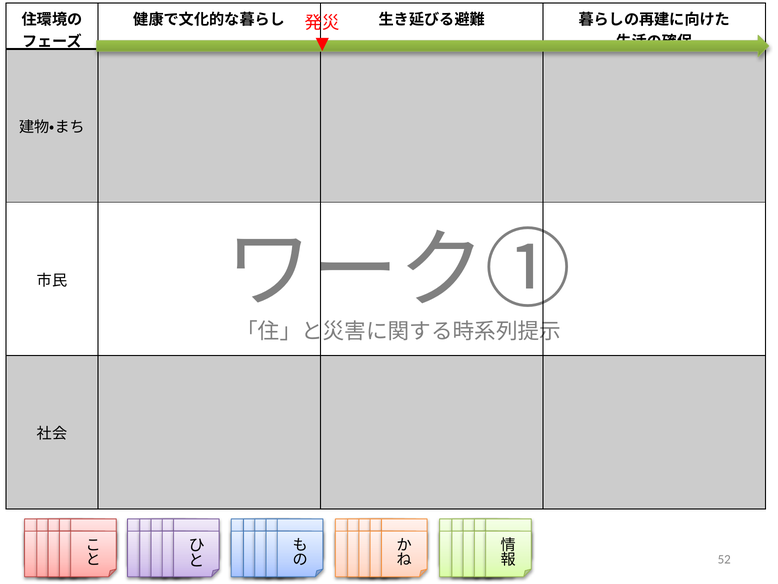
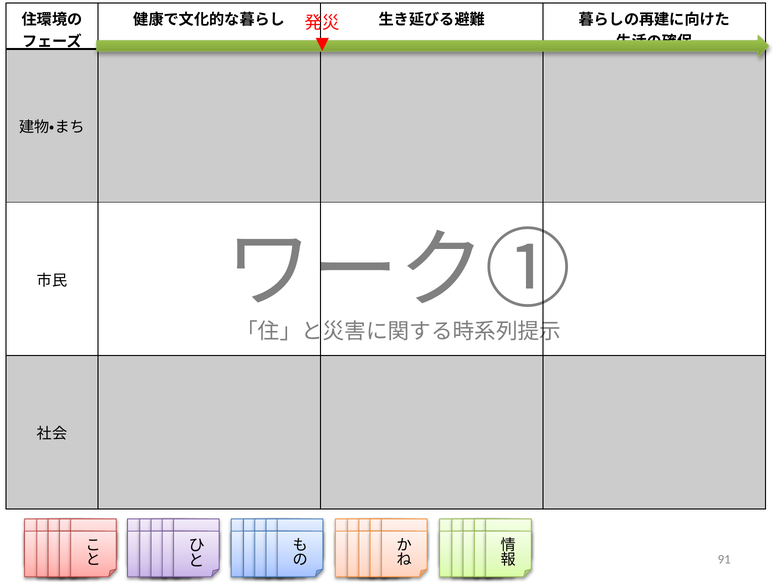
52: 52 -> 91
